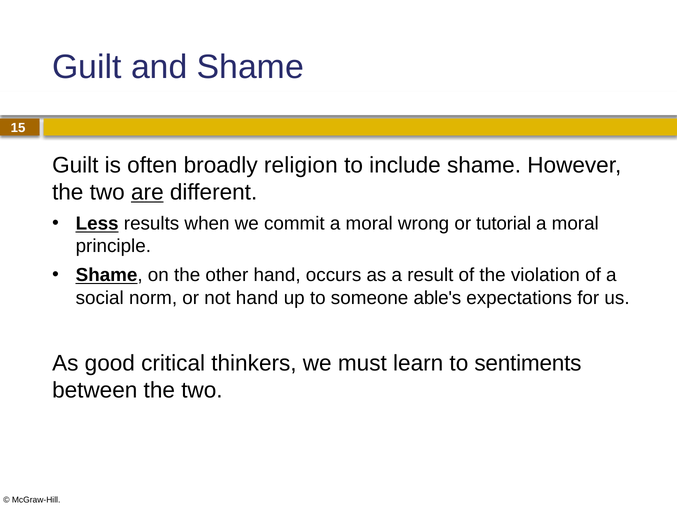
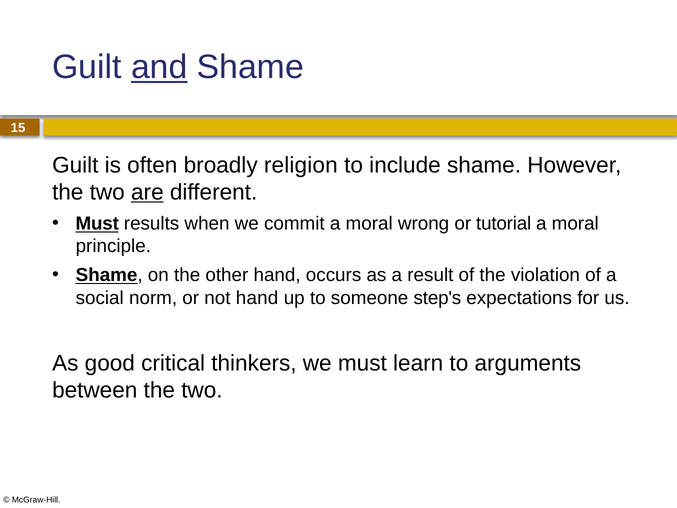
and underline: none -> present
Less at (97, 223): Less -> Must
able's: able's -> step's
sentiments: sentiments -> arguments
